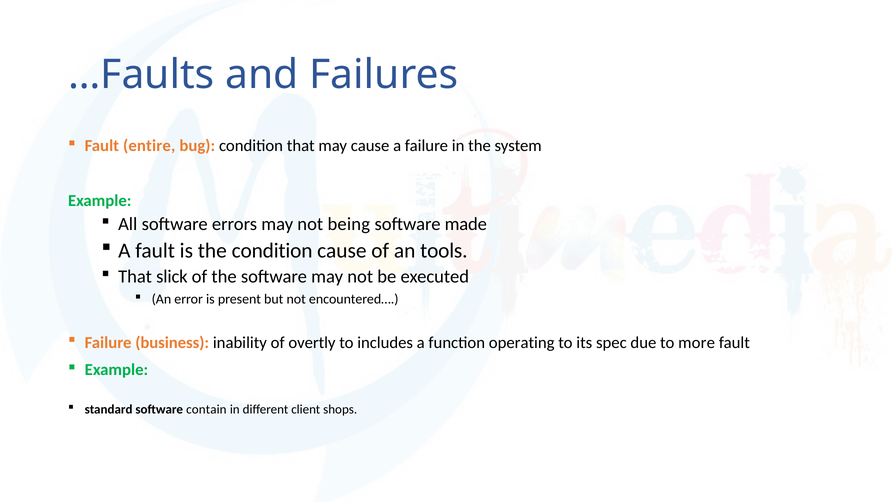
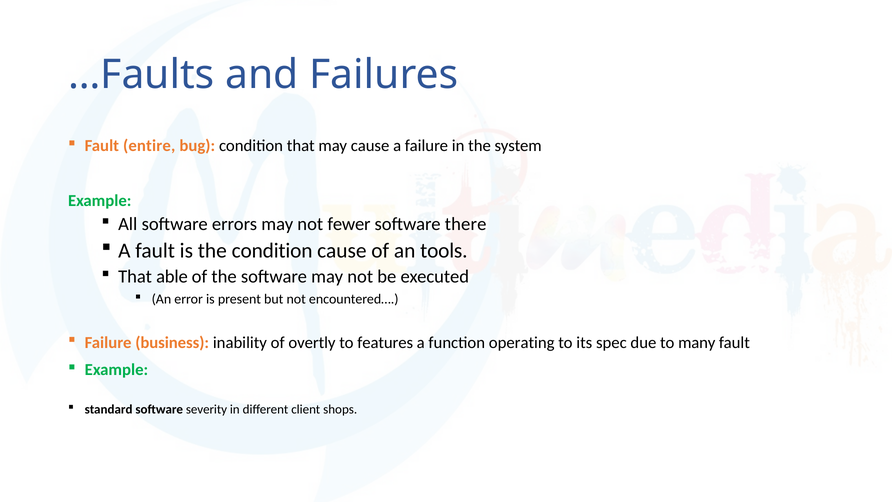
being: being -> fewer
made: made -> there
slick: slick -> able
includes: includes -> features
more: more -> many
contain: contain -> severity
